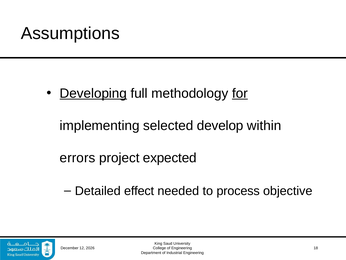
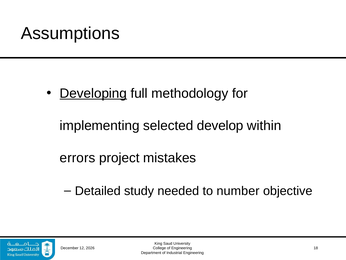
for underline: present -> none
expected: expected -> mistakes
effect: effect -> study
process: process -> number
